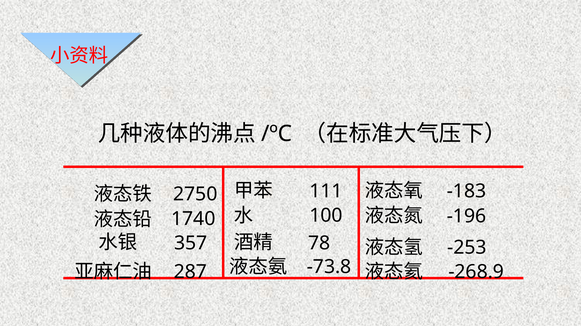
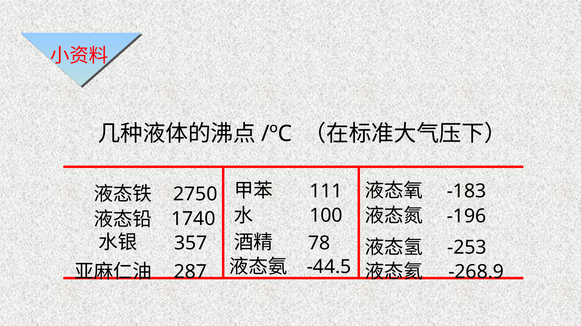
-73.8: -73.8 -> -44.5
